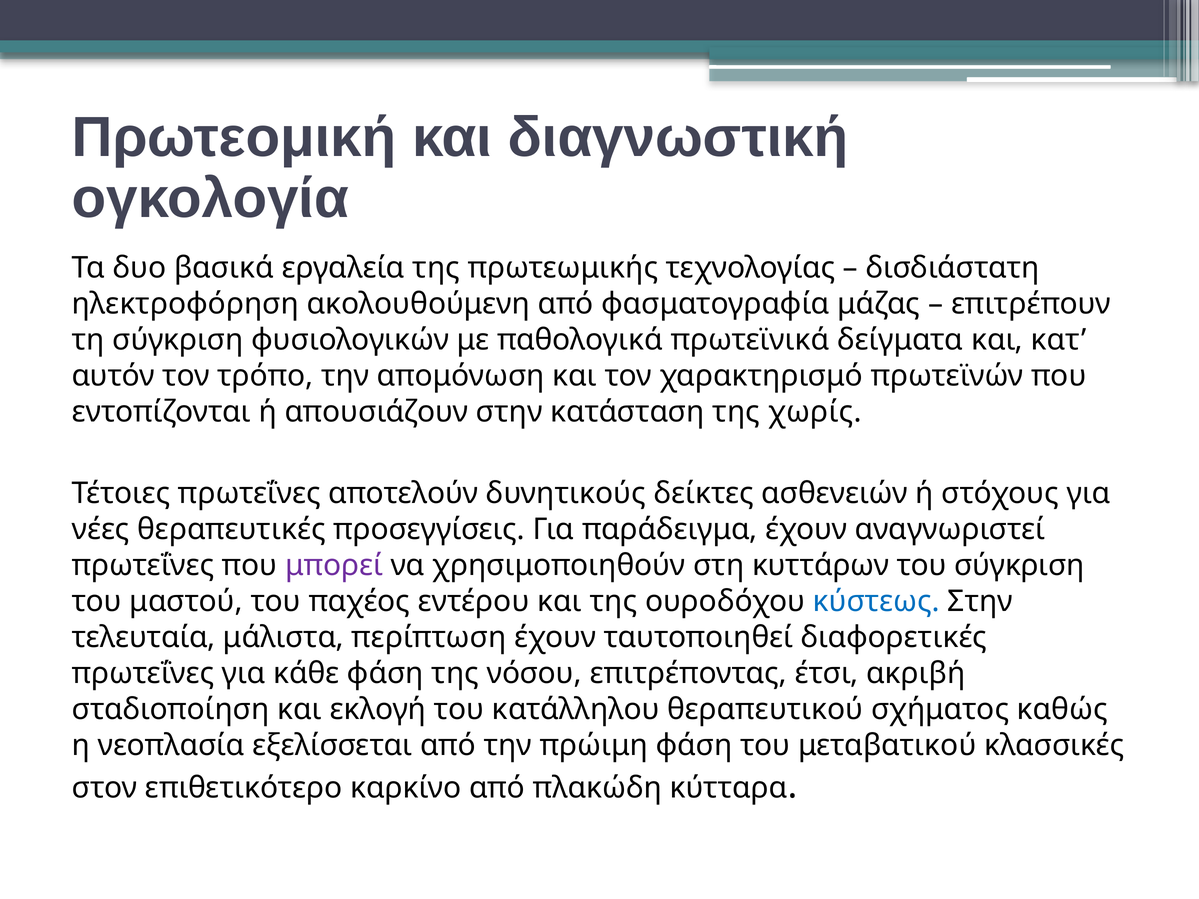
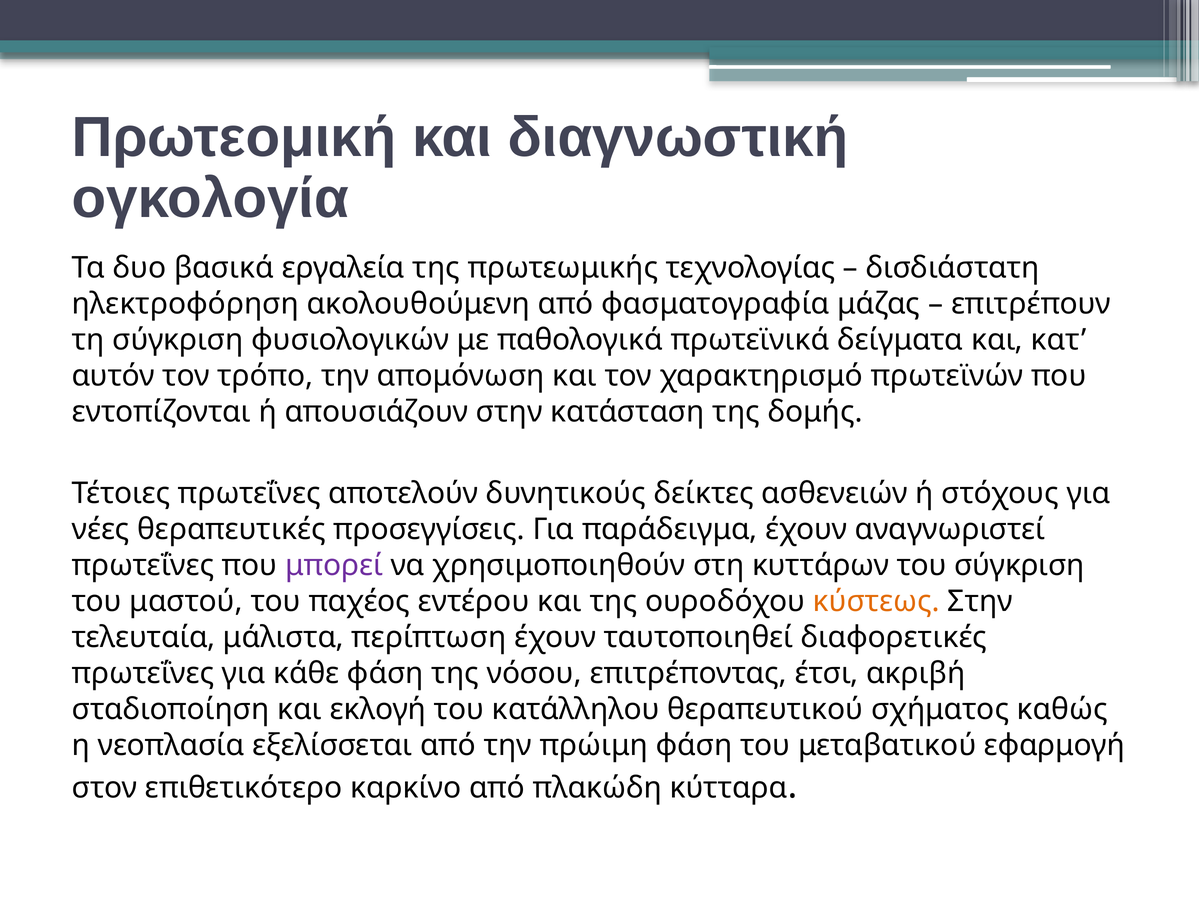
χωρίς: χωρίς -> δομής
κύστεως colour: blue -> orange
κλασσικές: κλασσικές -> εφαρμογή
